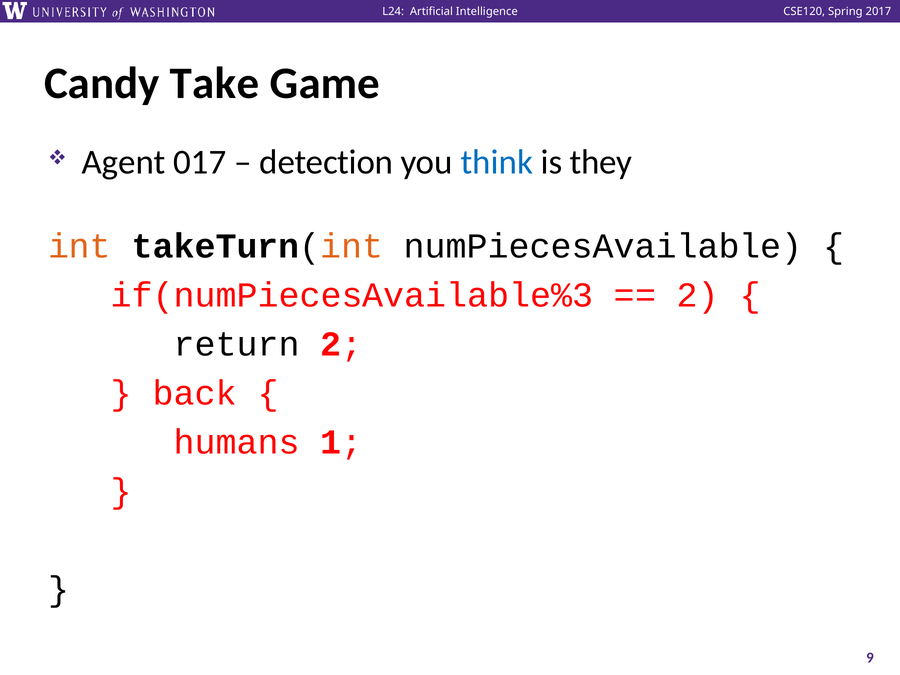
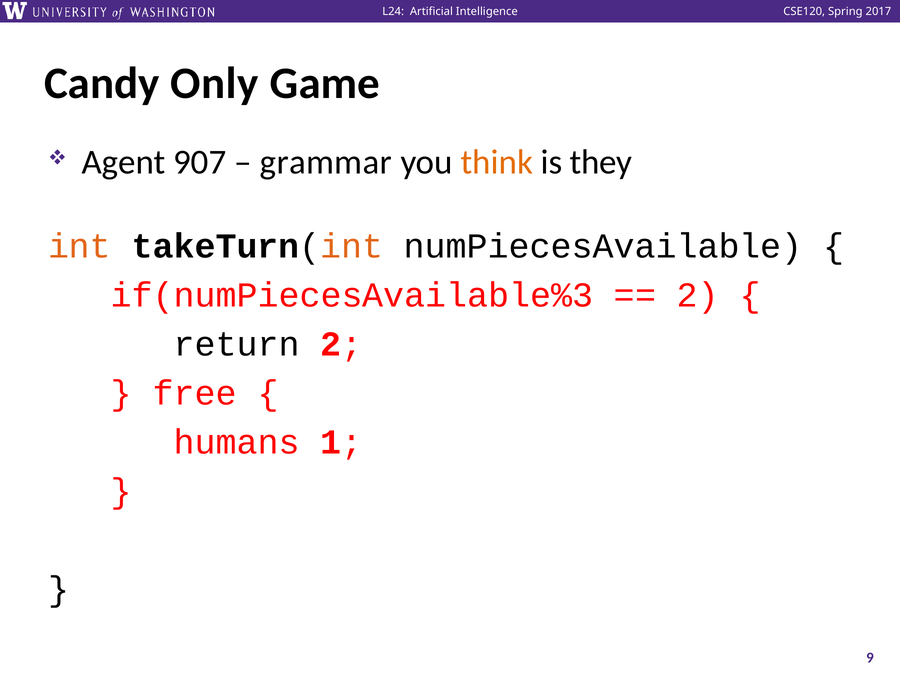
Take: Take -> Only
017: 017 -> 907
detection: detection -> grammar
think colour: blue -> orange
back: back -> free
